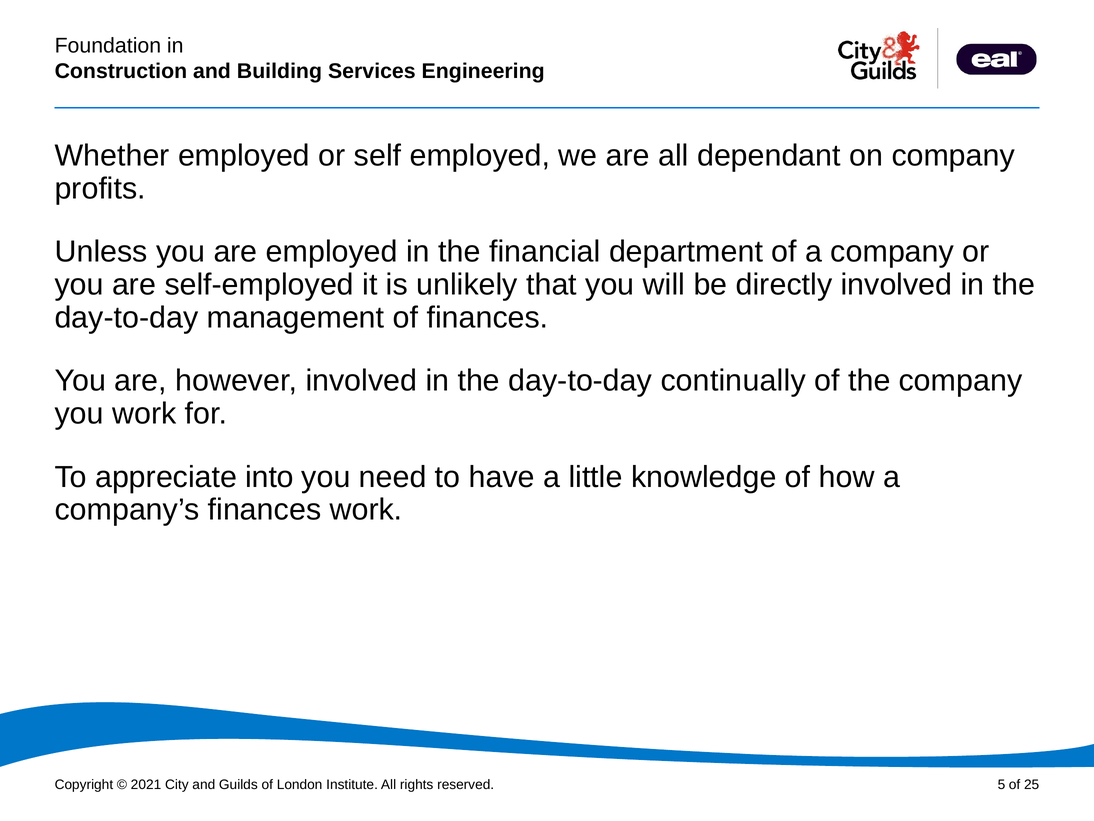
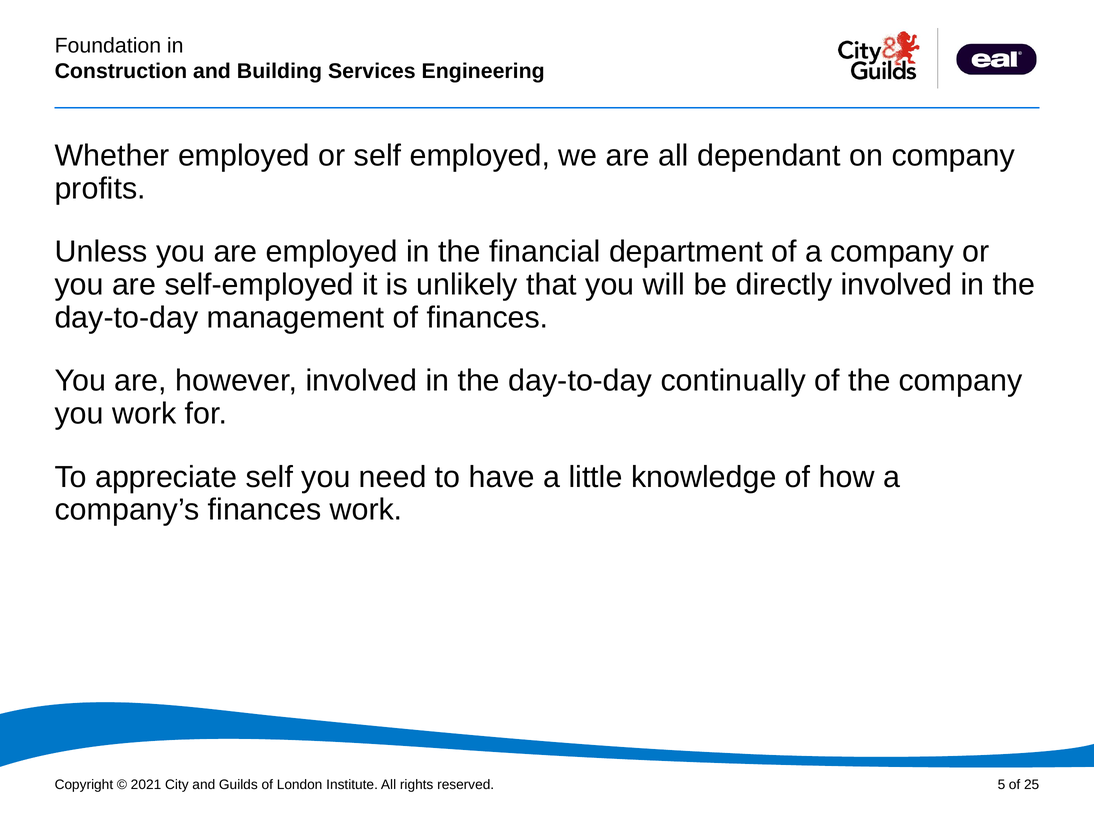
appreciate into: into -> self
